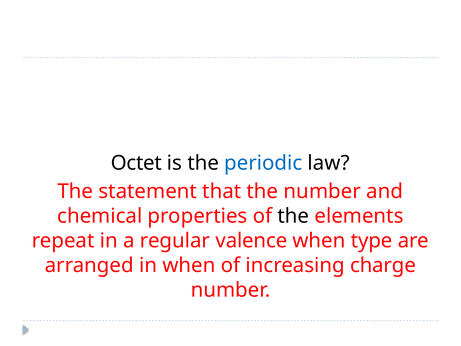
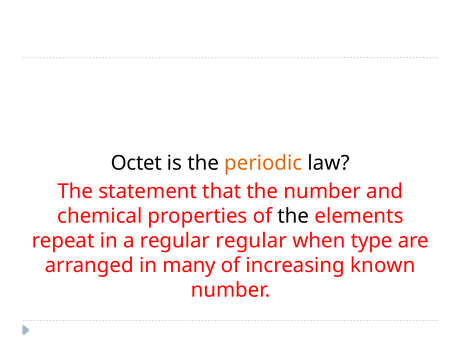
periodic colour: blue -> orange
regular valence: valence -> regular
in when: when -> many
charge: charge -> known
